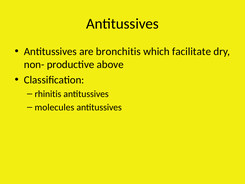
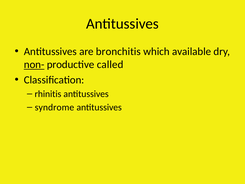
facilitate: facilitate -> available
non- underline: none -> present
above: above -> called
molecules: molecules -> syndrome
